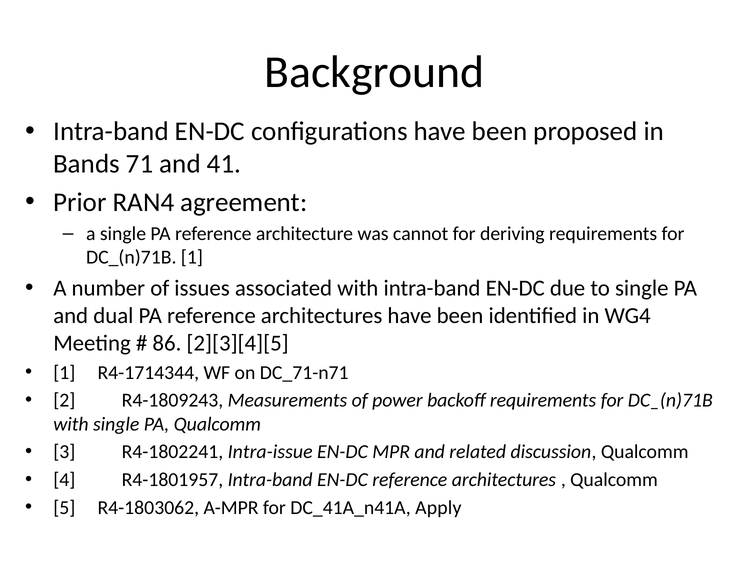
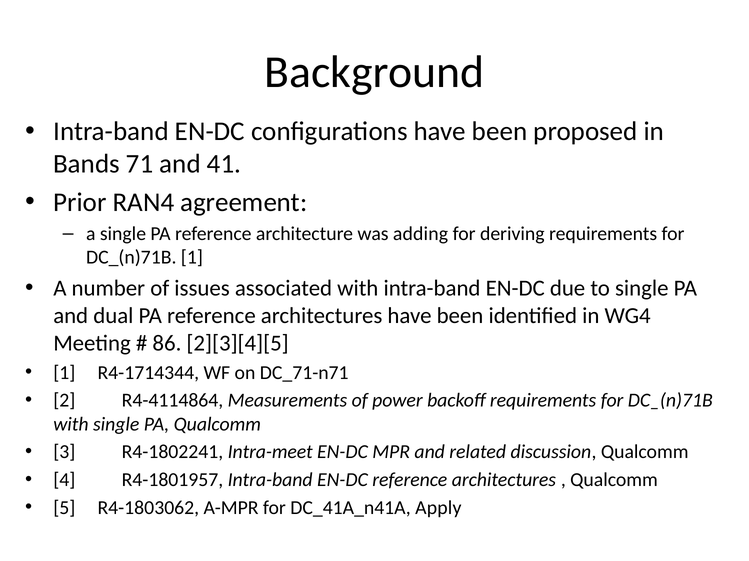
cannot: cannot -> adding
R4-1809243: R4-1809243 -> R4-4114864
Intra-issue: Intra-issue -> Intra-meet
